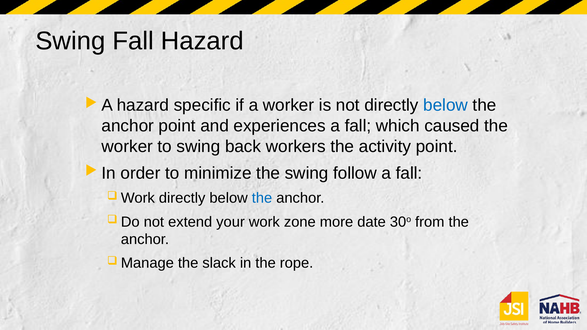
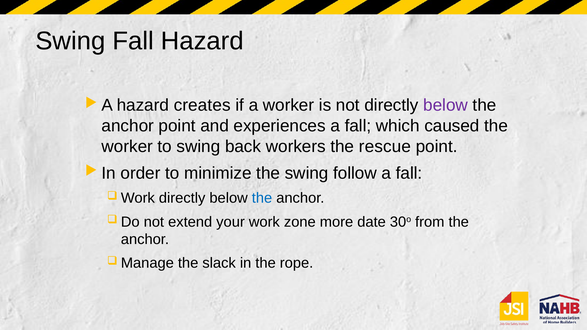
specific: specific -> creates
below at (446, 105) colour: blue -> purple
activity: activity -> rescue
